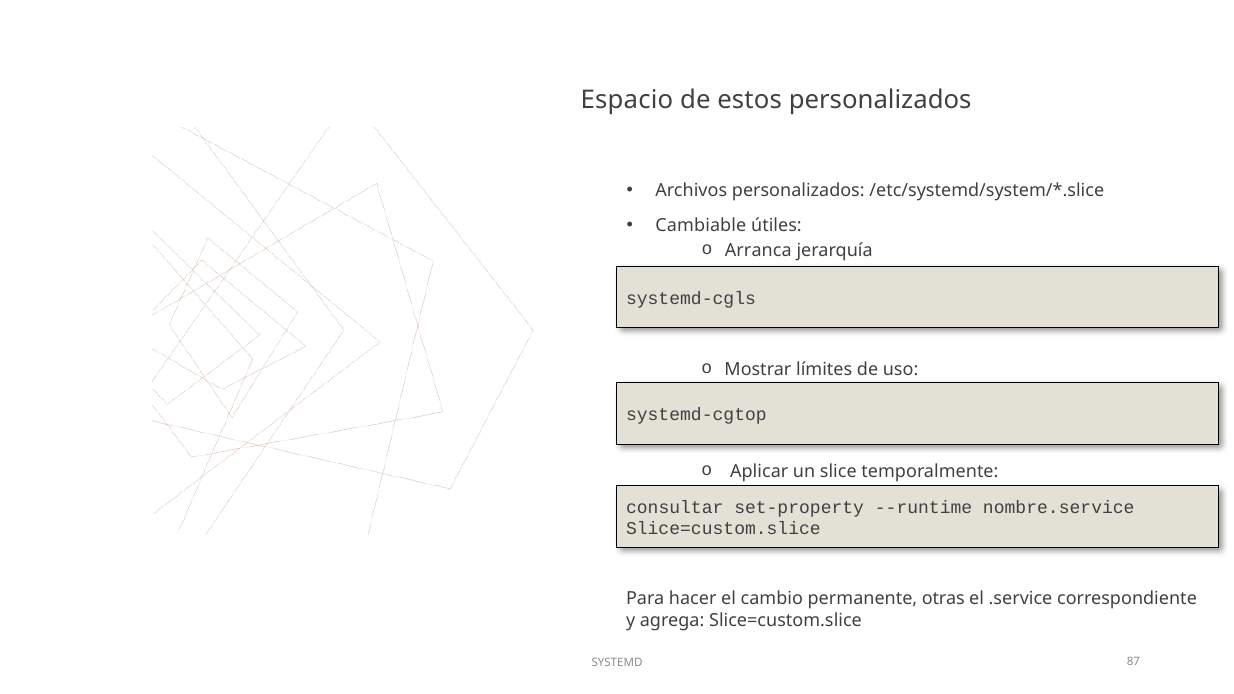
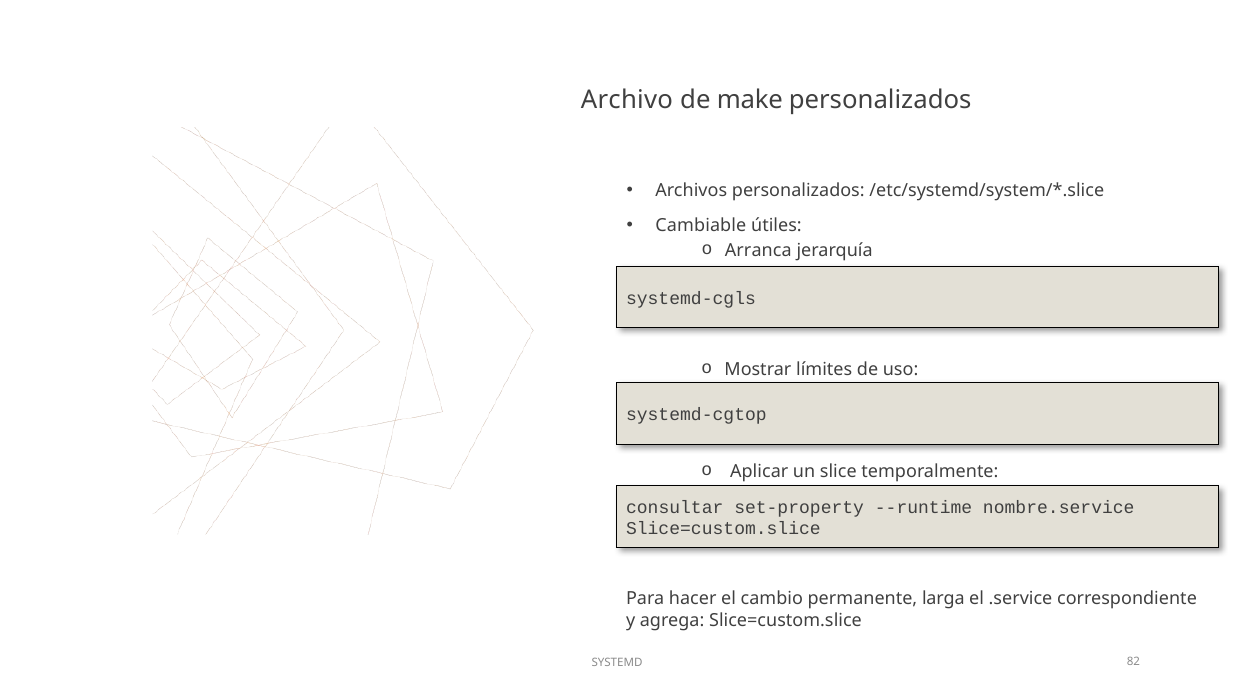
Espacio: Espacio -> Archivo
estos: estos -> make
otras: otras -> larga
87: 87 -> 82
